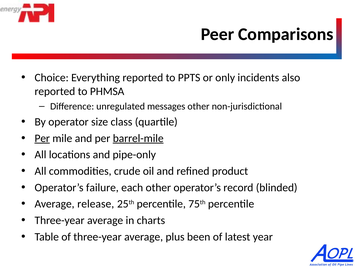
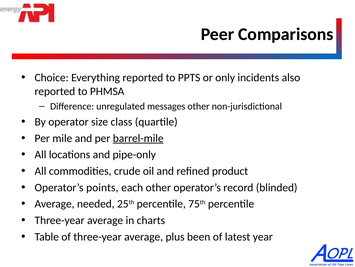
Per at (42, 138) underline: present -> none
failure: failure -> points
release: release -> needed
